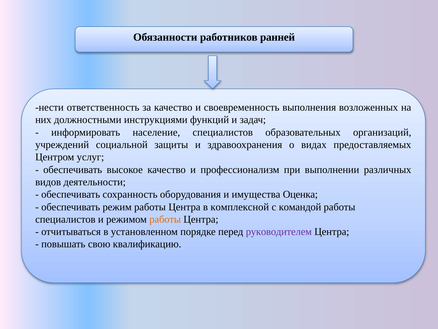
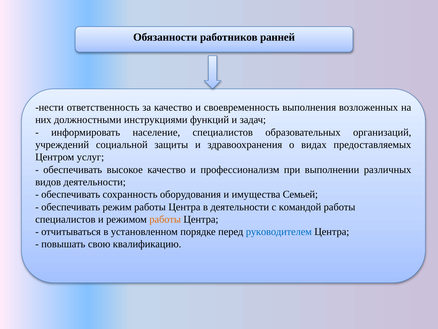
Оценка: Оценка -> Семьей
в комплексной: комплексной -> деятельности
руководителем colour: purple -> blue
